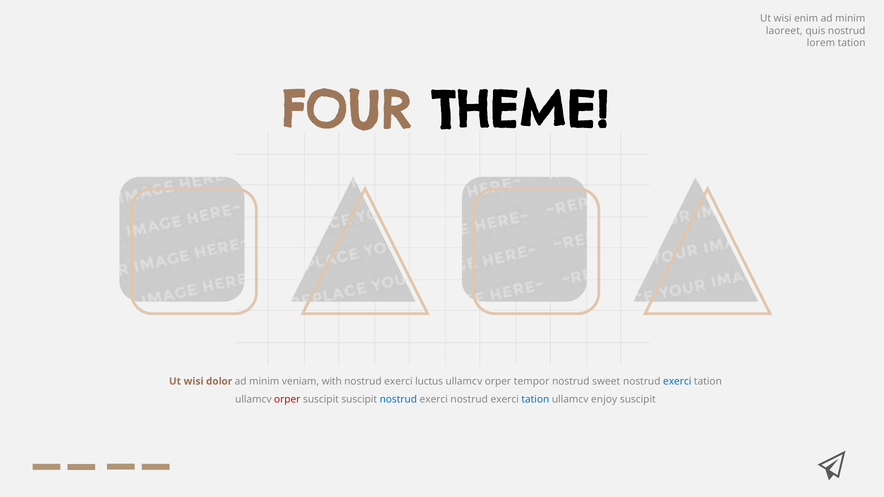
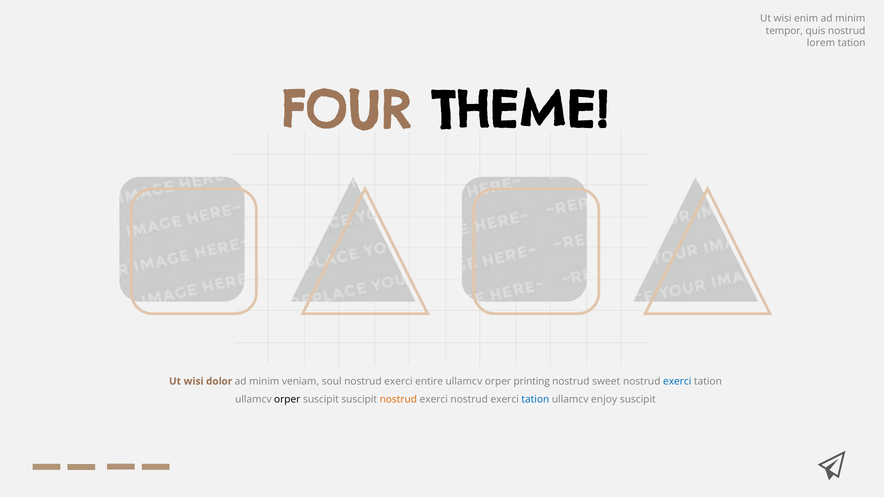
laoreet: laoreet -> tempor
with: with -> soul
luctus: luctus -> entire
tempor: tempor -> printing
orper at (287, 400) colour: red -> black
nostrud at (398, 400) colour: blue -> orange
